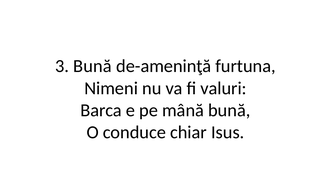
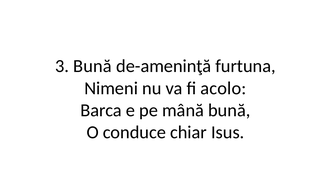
valuri: valuri -> acolo
